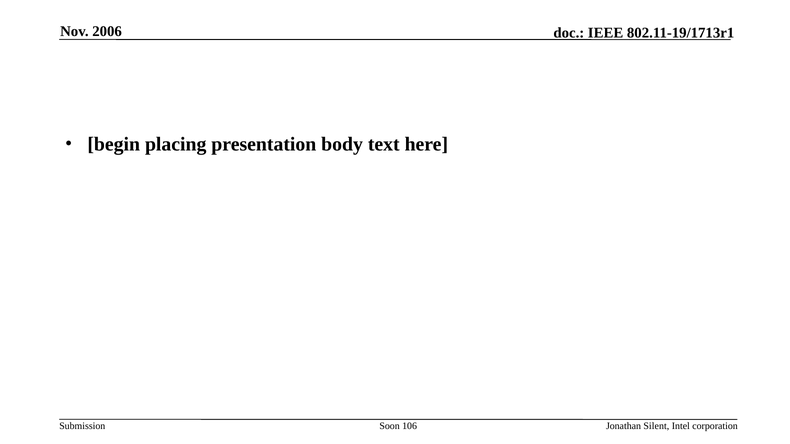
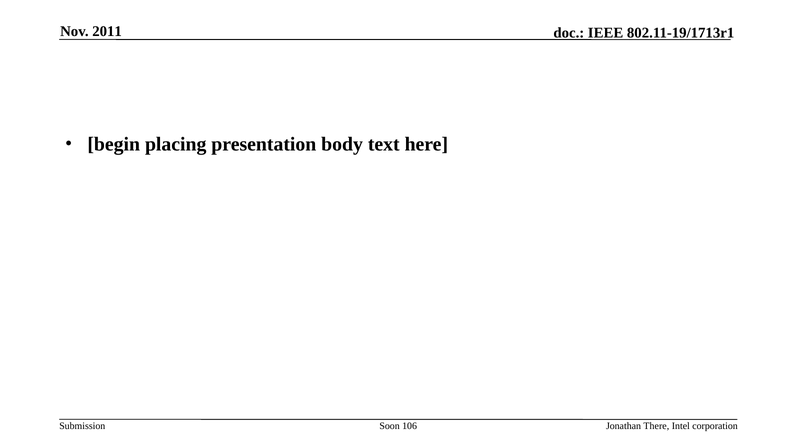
2006: 2006 -> 2011
Silent: Silent -> There
